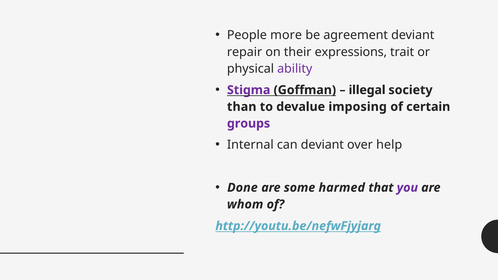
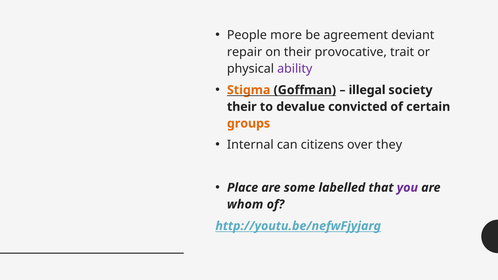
expressions: expressions -> provocative
Stigma colour: purple -> orange
than at (242, 107): than -> their
imposing: imposing -> convicted
groups colour: purple -> orange
can deviant: deviant -> citizens
help: help -> they
Done: Done -> Place
harmed: harmed -> labelled
